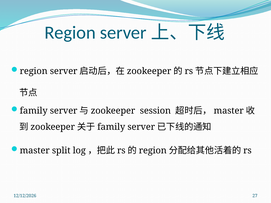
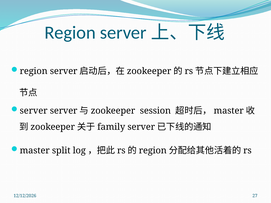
family at (34, 111): family -> server
